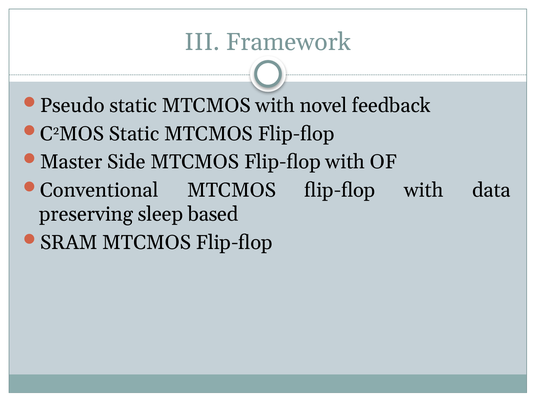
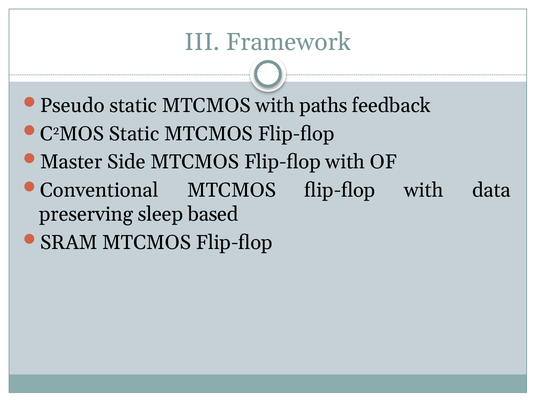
novel: novel -> paths
